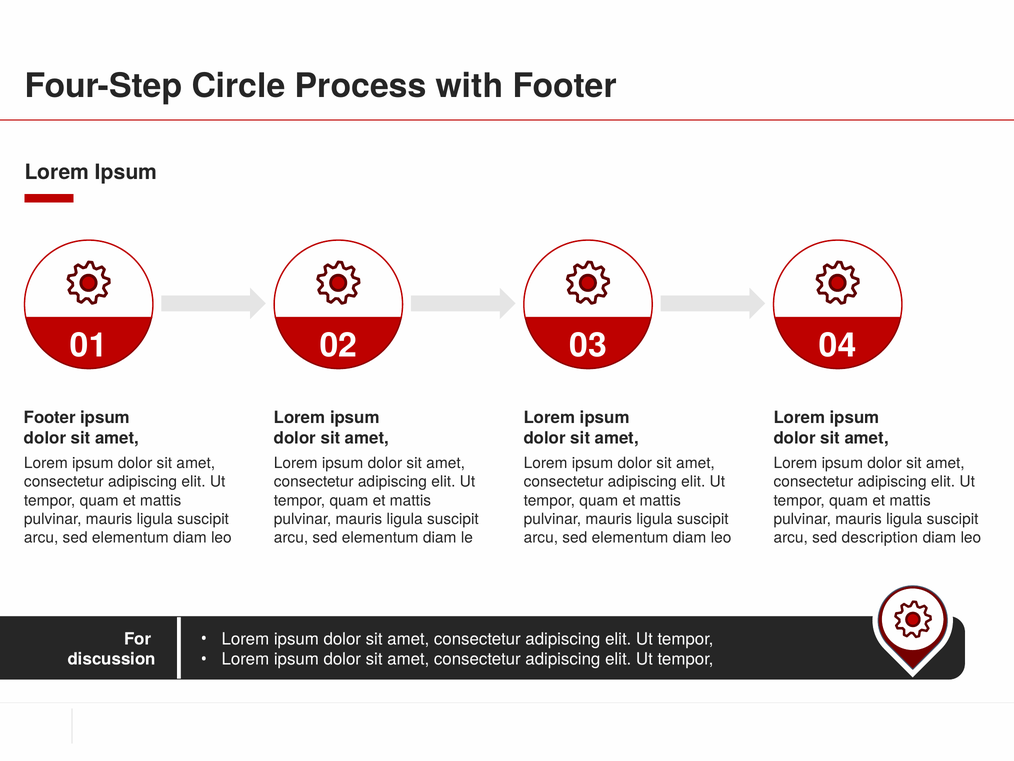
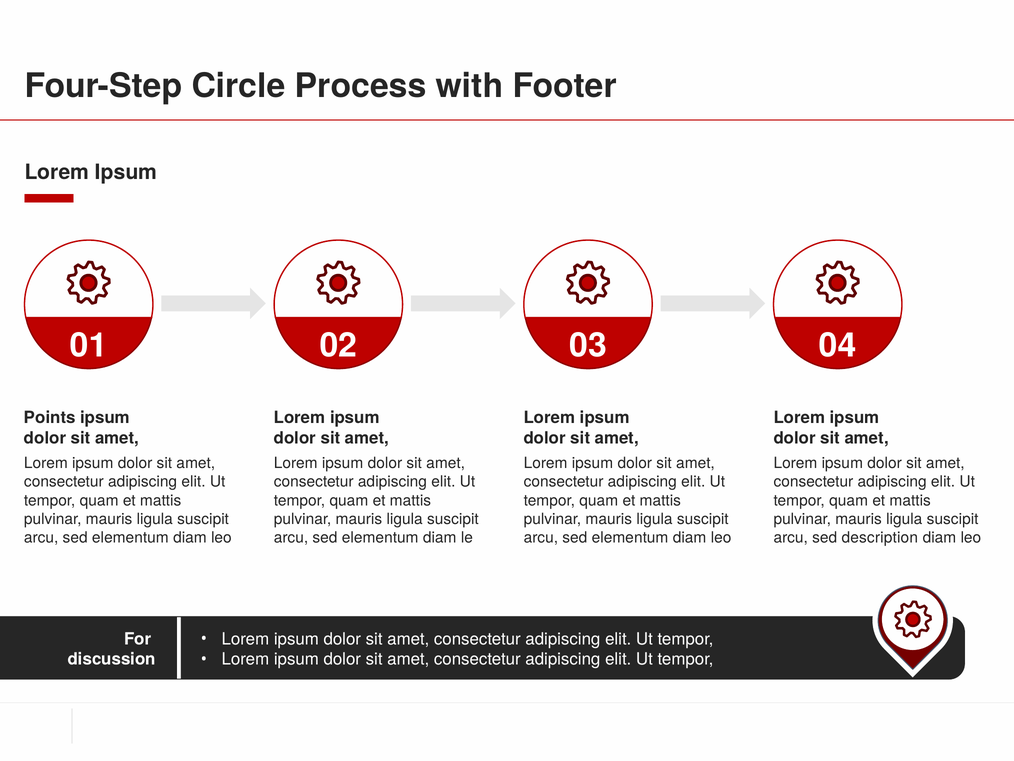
Footer at (50, 417): Footer -> Points
